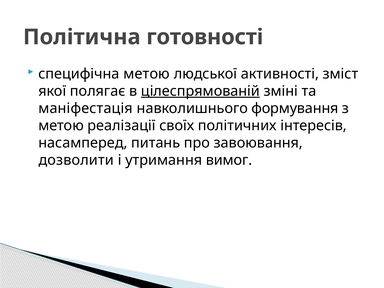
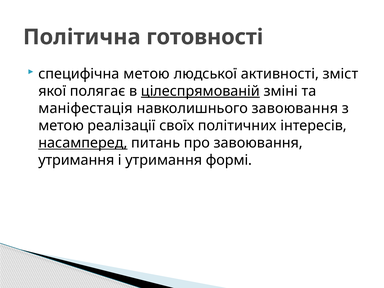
навколишнього формування: формування -> завоювання
насамперед underline: none -> present
дозволити at (76, 160): дозволити -> утримання
вимог: вимог -> формі
